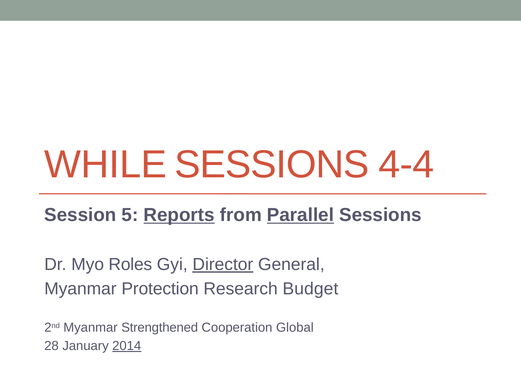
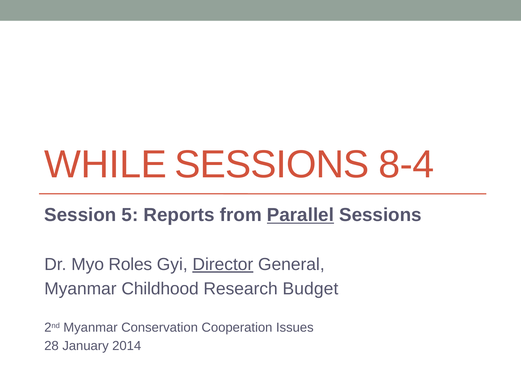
4-4: 4-4 -> 8-4
Reports underline: present -> none
Protection: Protection -> Childhood
Strengthened: Strengthened -> Conservation
Global: Global -> Issues
2014 underline: present -> none
